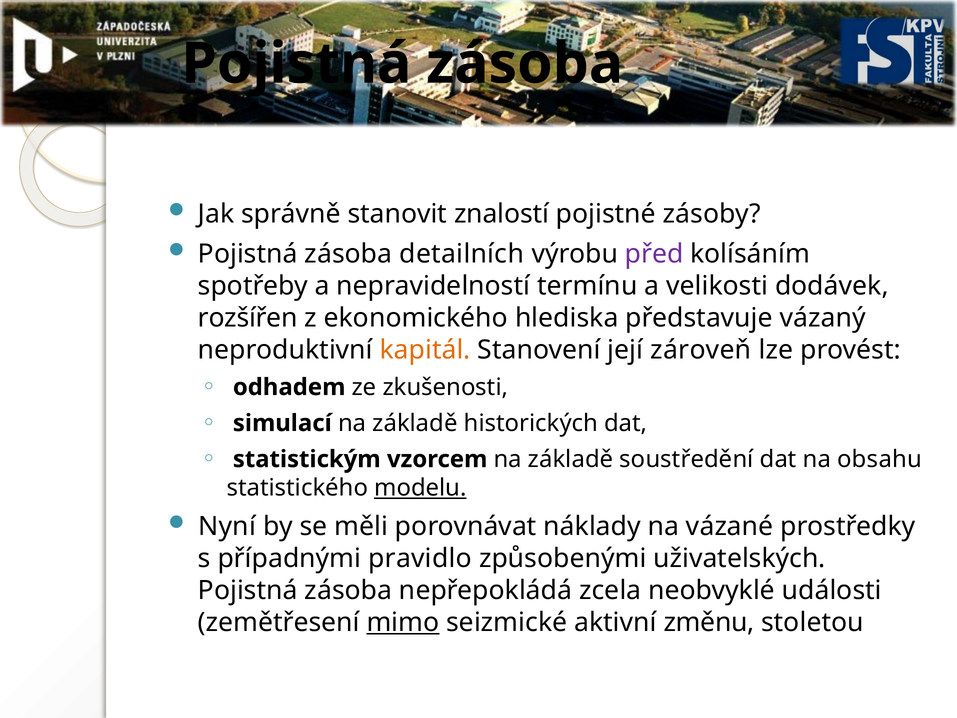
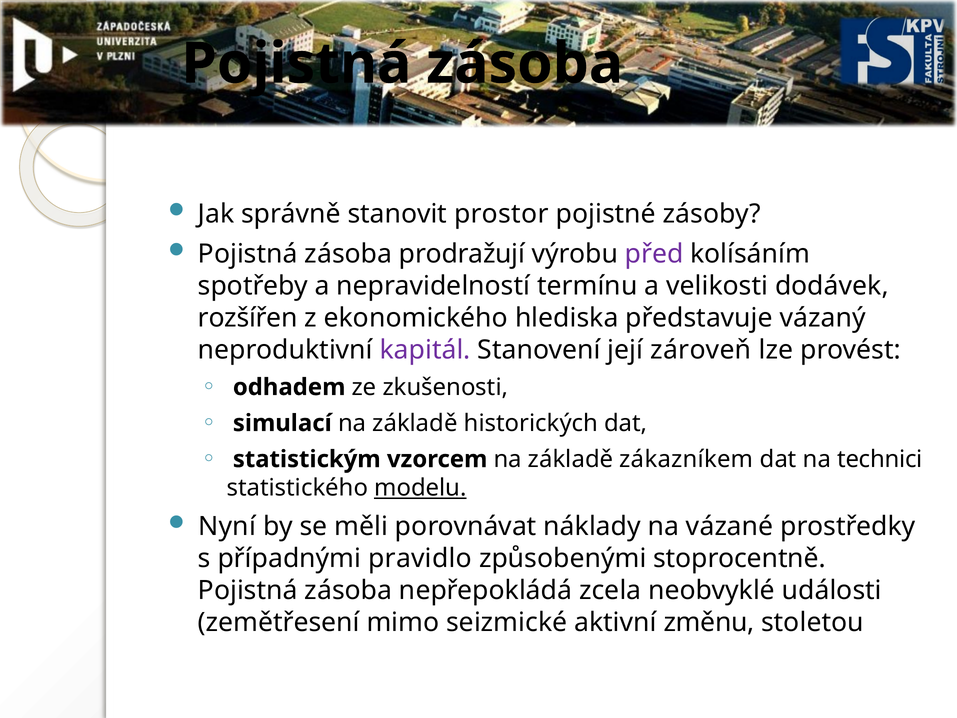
znalostí: znalostí -> prostor
detailních: detailních -> prodražují
kapitál colour: orange -> purple
soustředění: soustředění -> zákazníkem
obsahu: obsahu -> technici
uživatelských: uživatelských -> stoprocentně
mimo underline: present -> none
